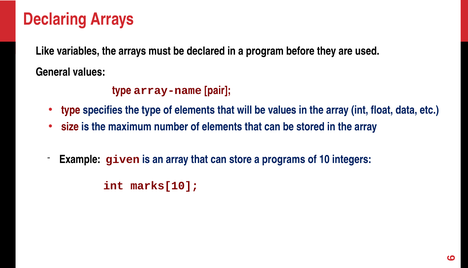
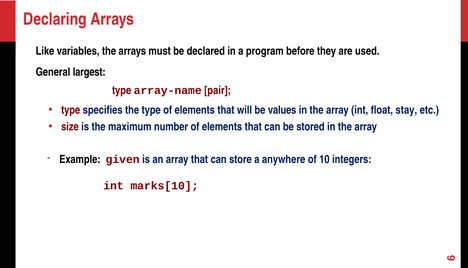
General values: values -> largest
data: data -> stay
programs: programs -> anywhere
